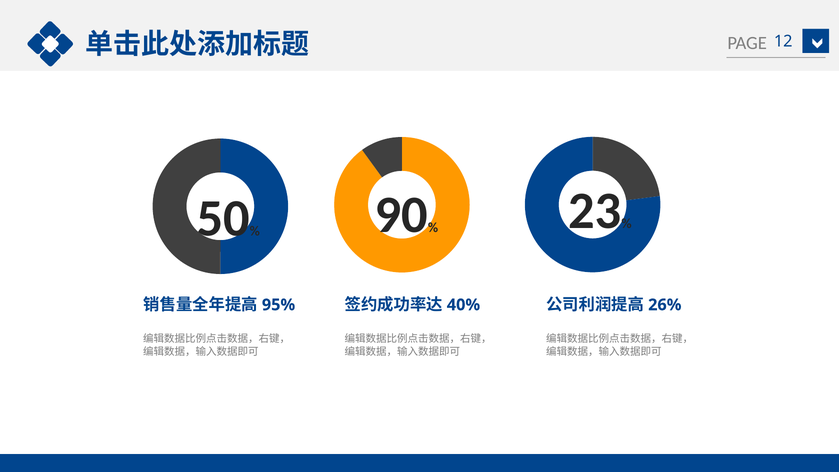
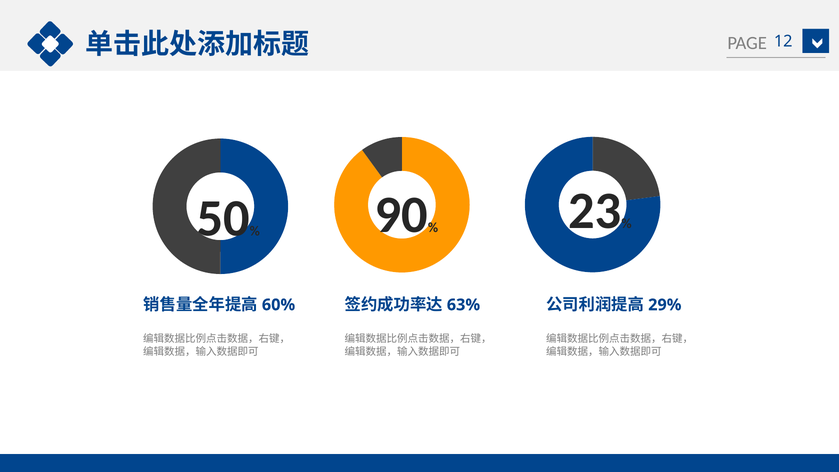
95%: 95% -> 60%
40%: 40% -> 63%
26%: 26% -> 29%
